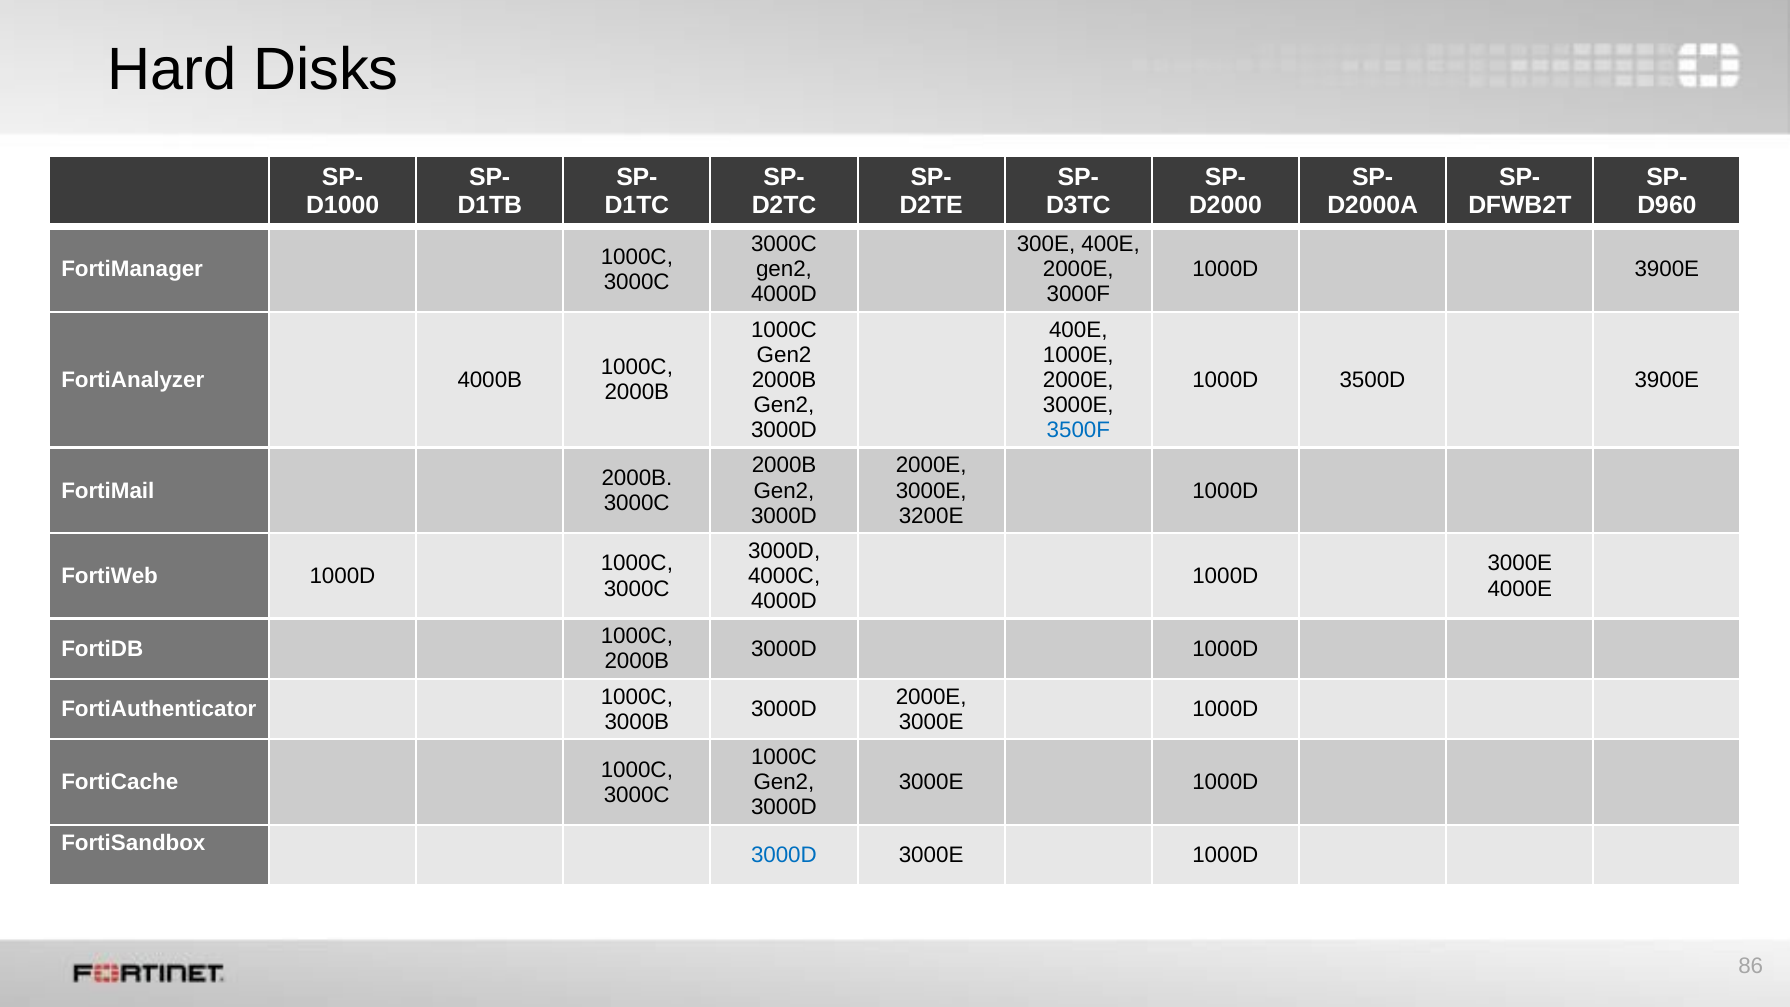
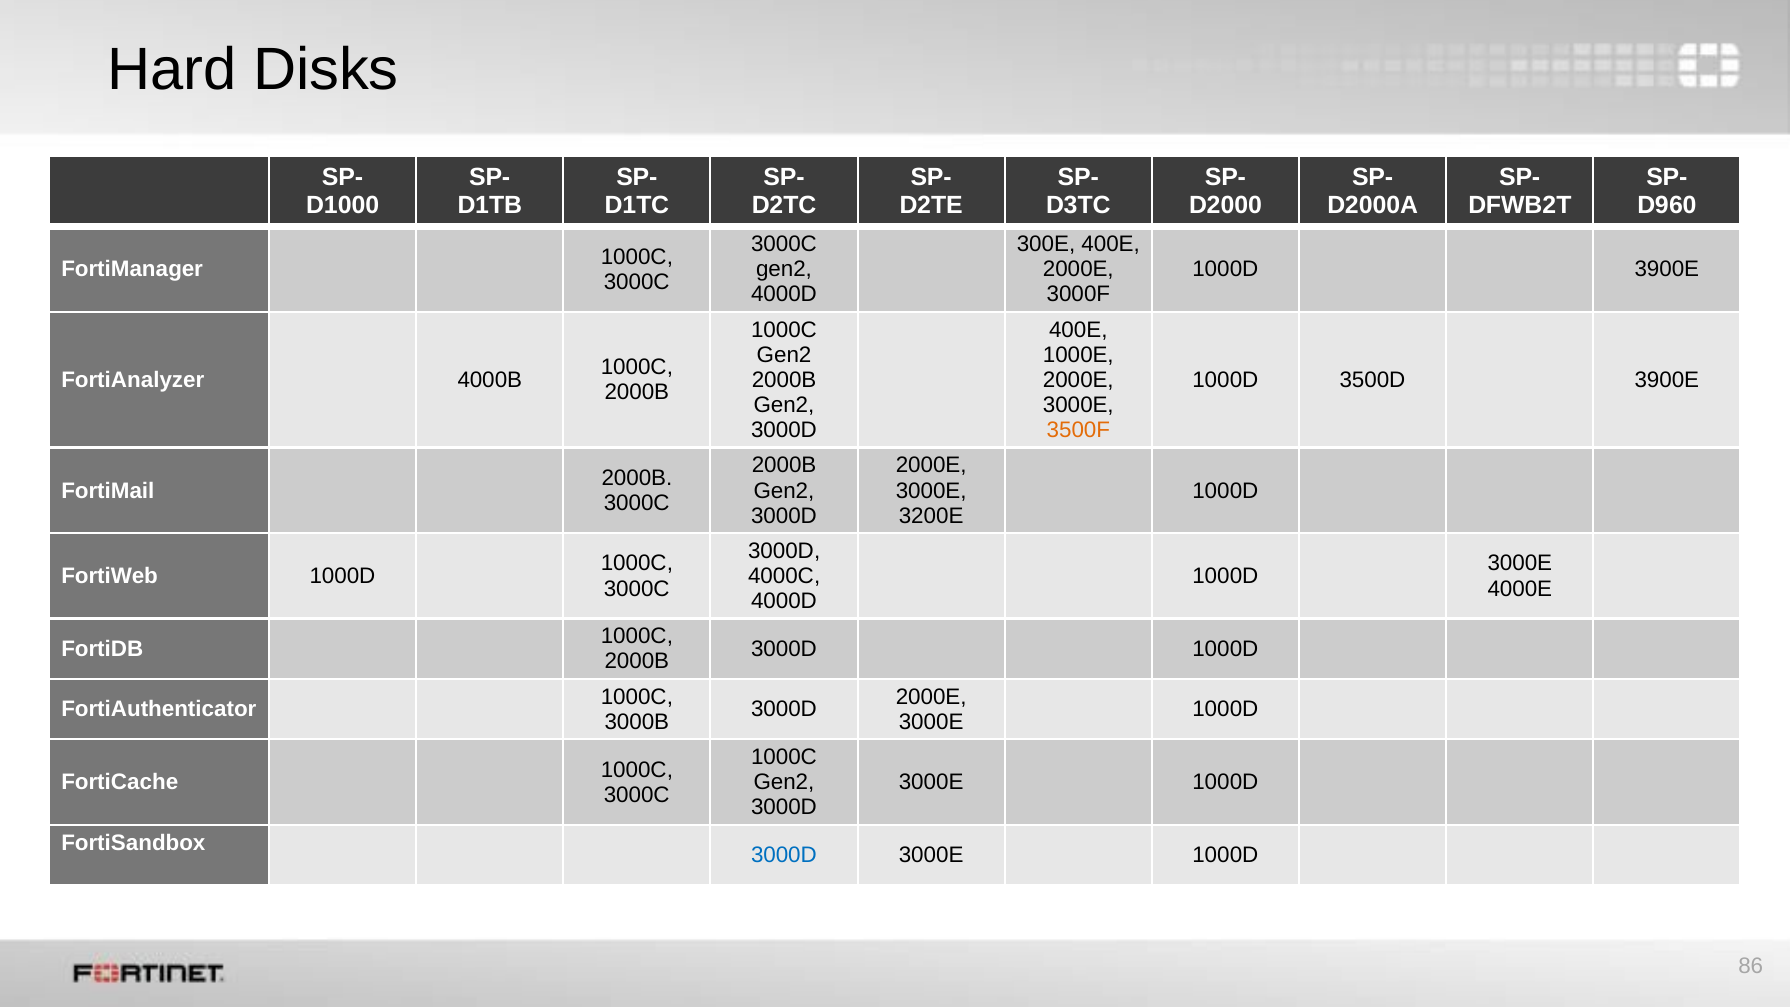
3500F colour: blue -> orange
